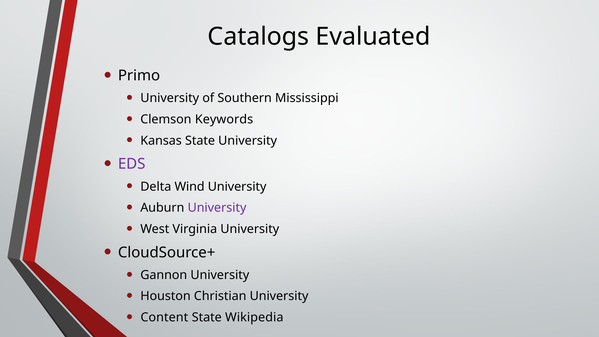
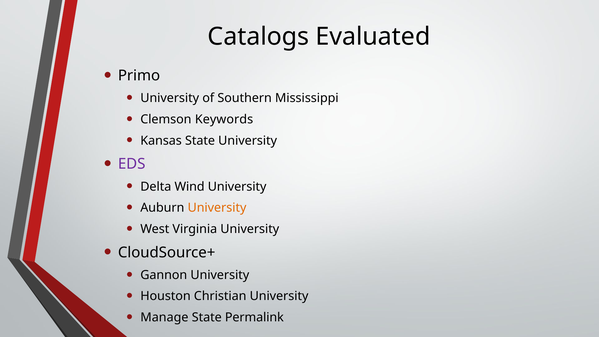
University at (217, 208) colour: purple -> orange
Content: Content -> Manage
Wikipedia: Wikipedia -> Permalink
